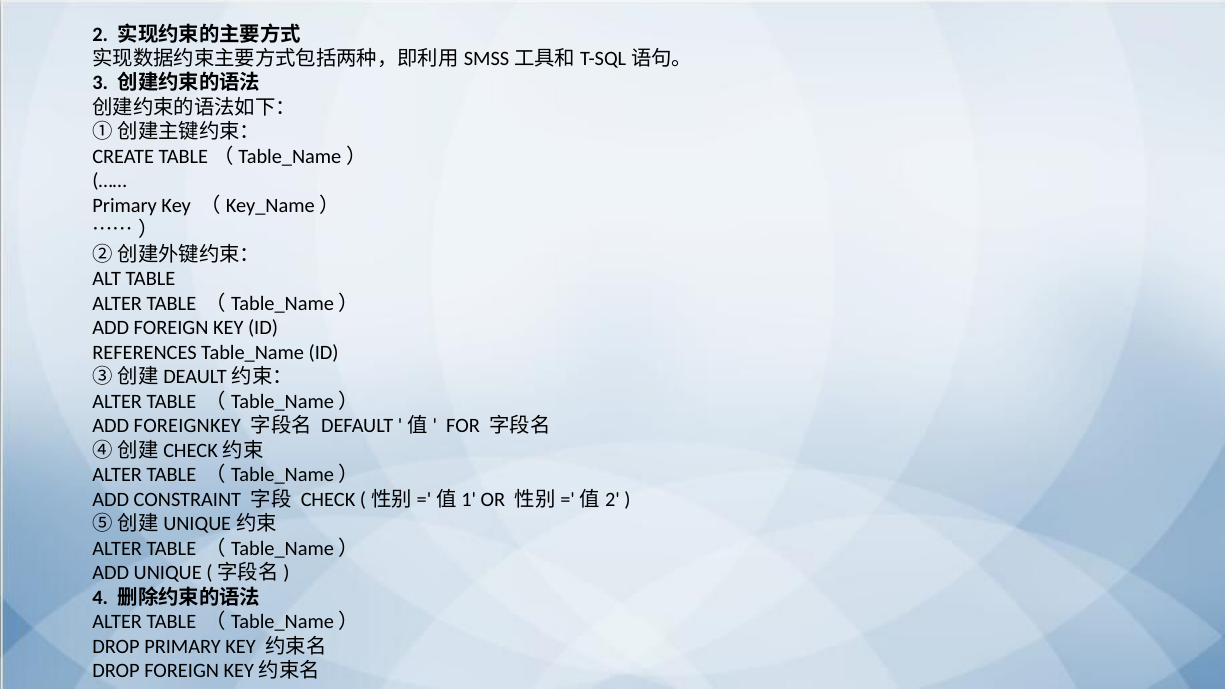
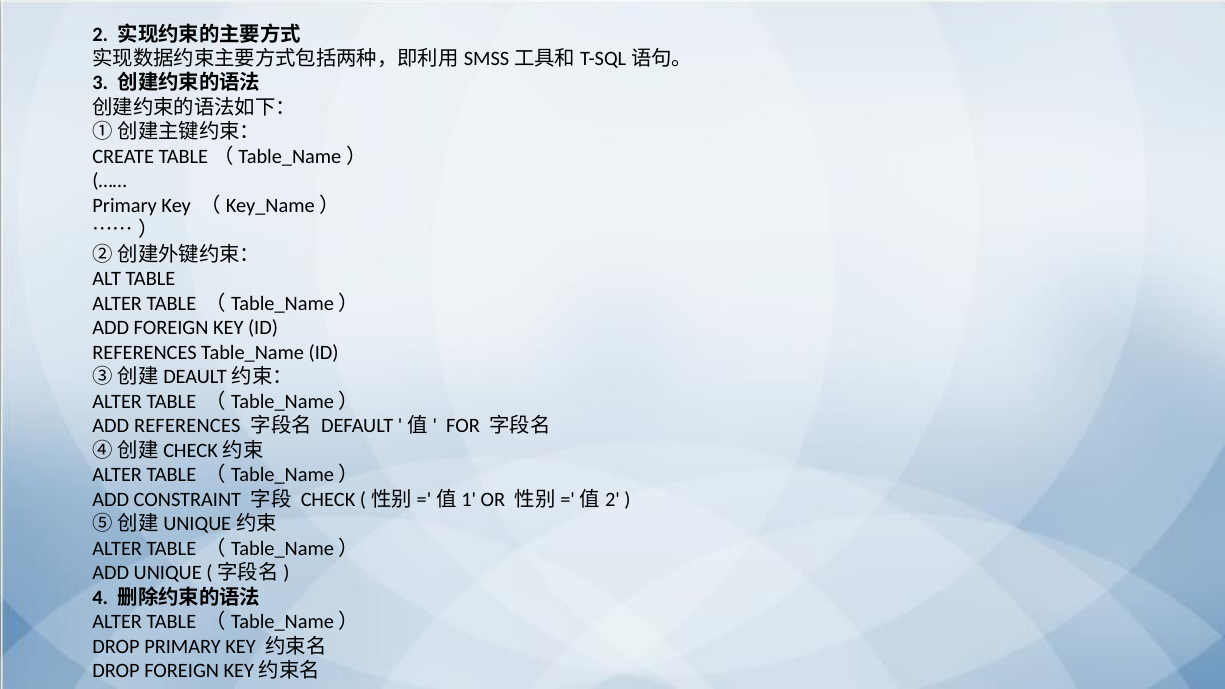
ADD FOREIGNKEY: FOREIGNKEY -> REFERENCES
